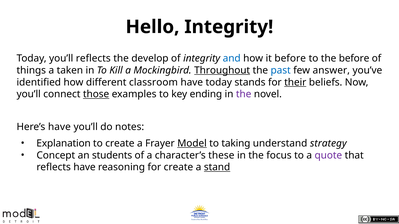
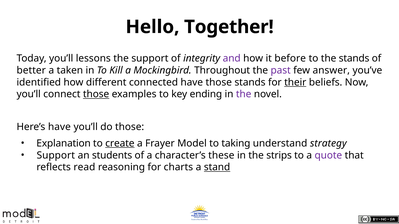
Hello Integrity: Integrity -> Together
you’ll reflects: reflects -> lessons
the develop: develop -> support
and colour: blue -> purple
the before: before -> stands
things: things -> better
Throughout underline: present -> none
past colour: blue -> purple
classroom: classroom -> connected
have today: today -> those
do notes: notes -> those
create at (120, 144) underline: none -> present
Model underline: present -> none
Concept at (56, 156): Concept -> Support
focus: focus -> strips
reflects have: have -> read
for create: create -> charts
